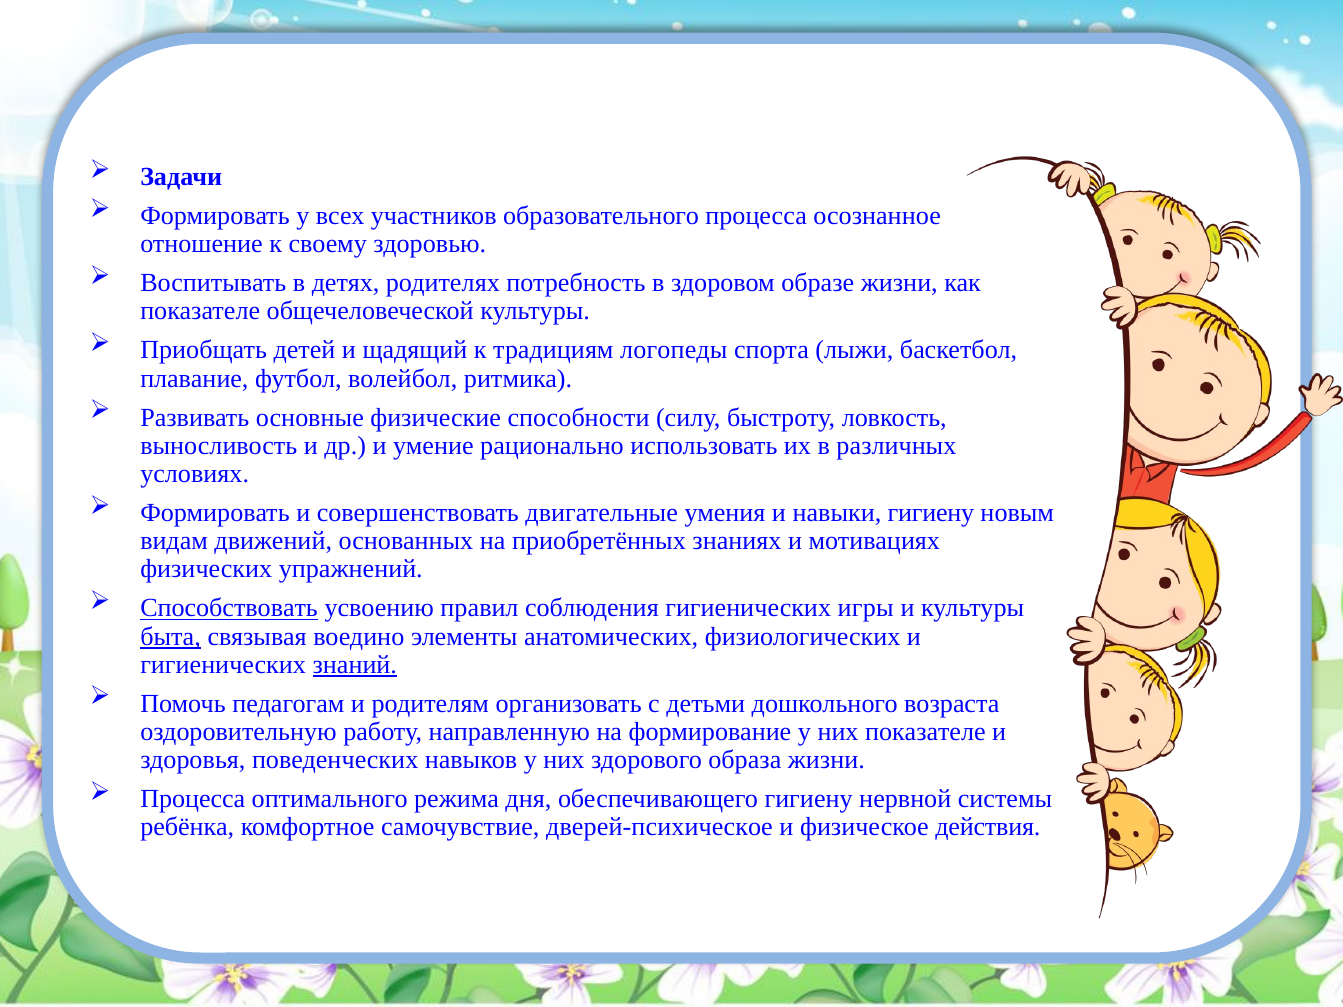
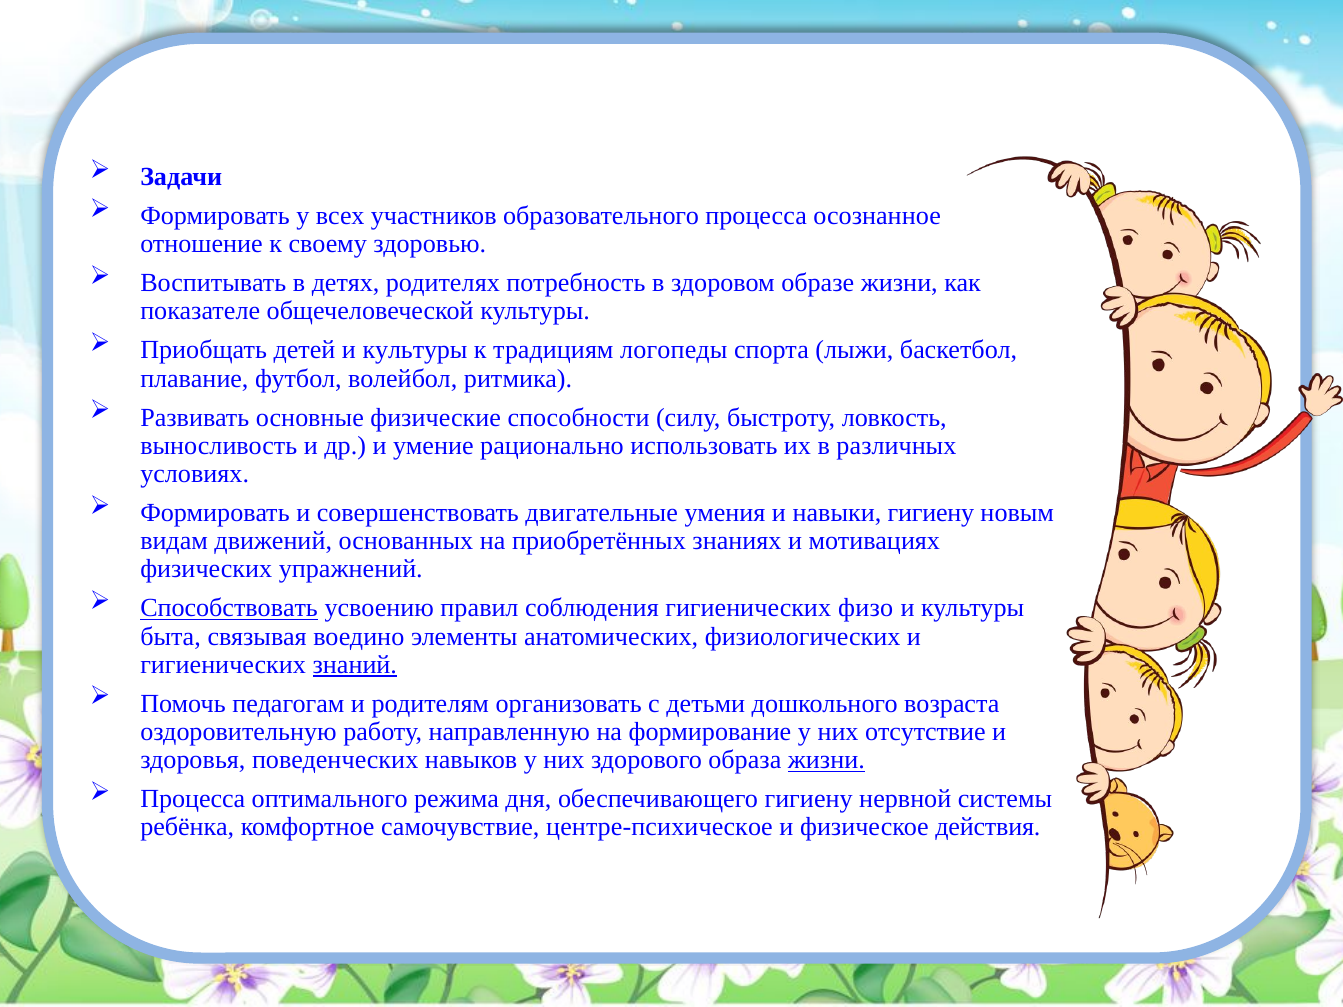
детей и щадящий: щадящий -> культуры
игры: игры -> физо
быта underline: present -> none
них показателе: показателе -> отсутствие
жизни at (826, 760) underline: none -> present
дверей-психическое: дверей-психическое -> центре-психическое
